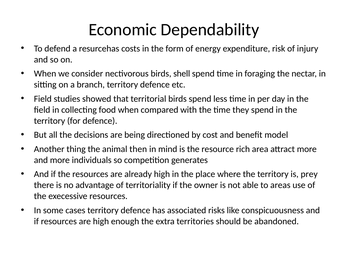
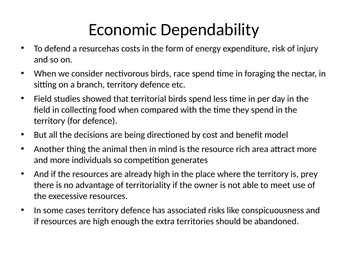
shell: shell -> race
areas: areas -> meet
